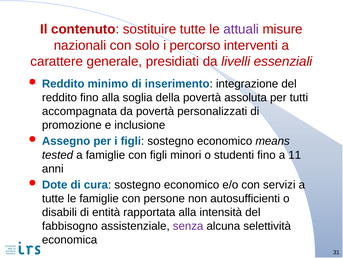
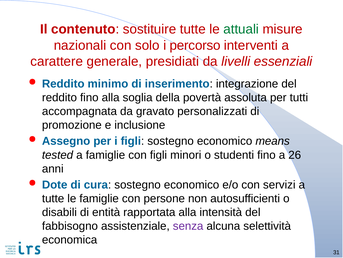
attuali colour: purple -> green
da povertà: povertà -> gravato
11: 11 -> 26
